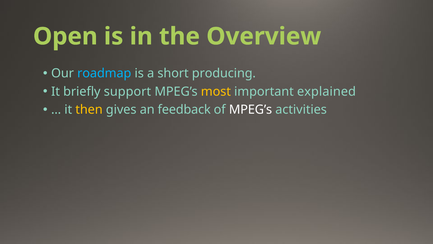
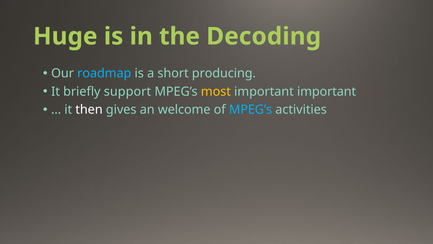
Open: Open -> Huge
Overview: Overview -> Decoding
important explained: explained -> important
then colour: yellow -> white
feedback: feedback -> welcome
MPEG’s at (251, 110) colour: white -> light blue
